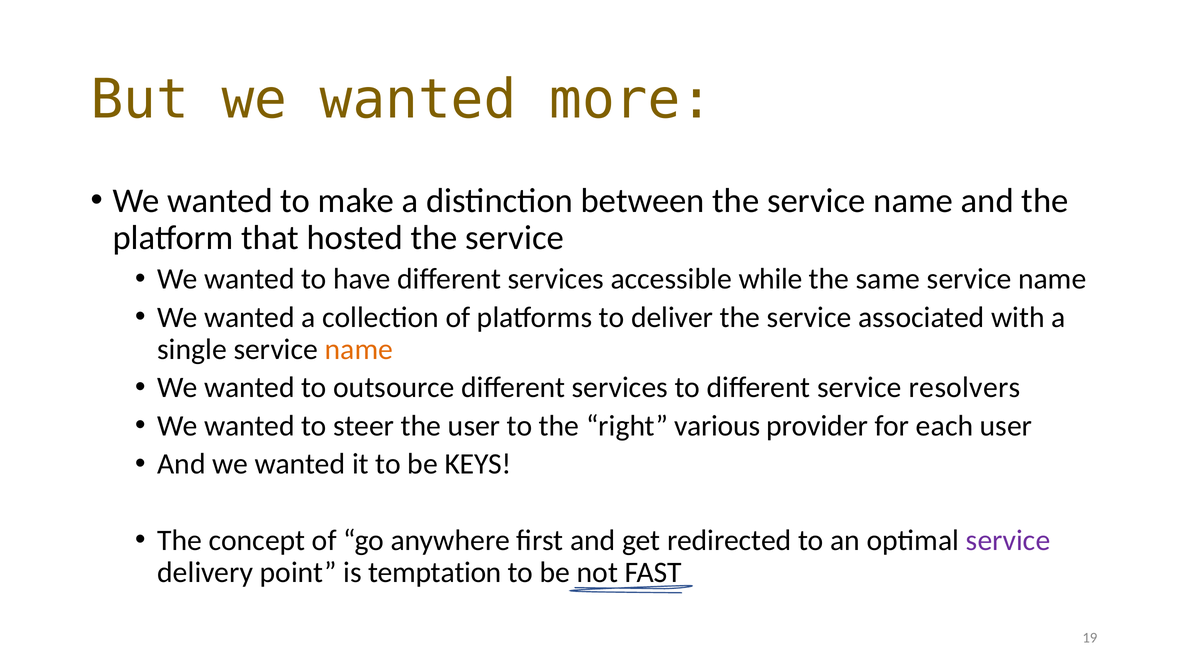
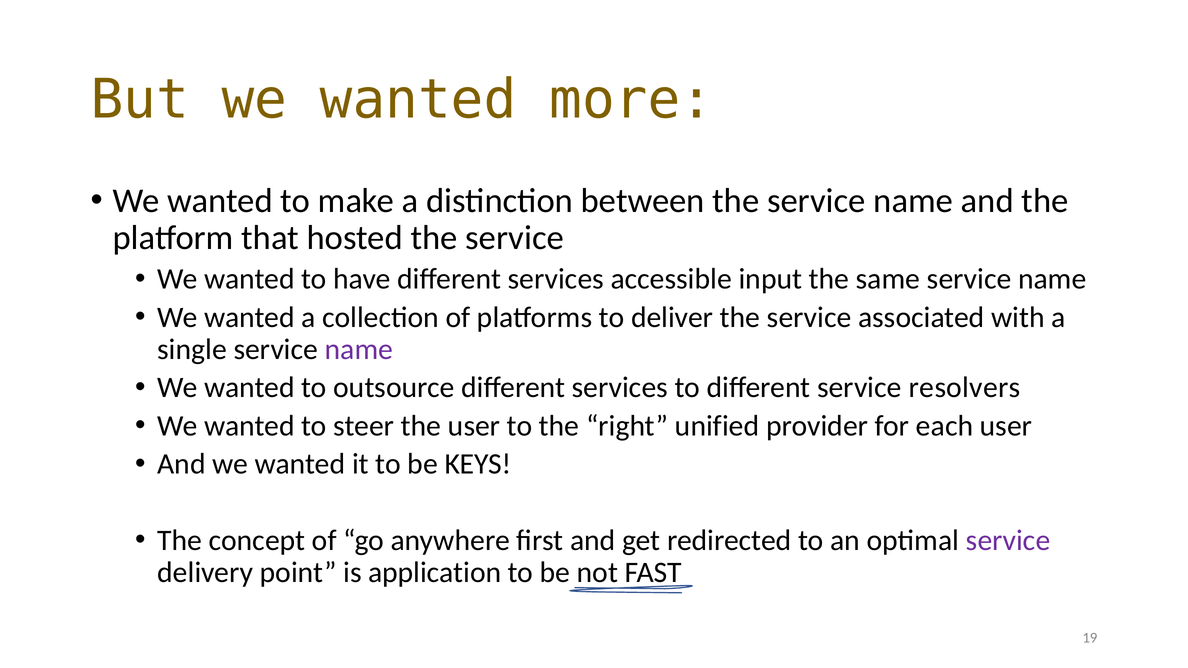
while: while -> input
name at (359, 349) colour: orange -> purple
various: various -> unified
temptation: temptation -> application
